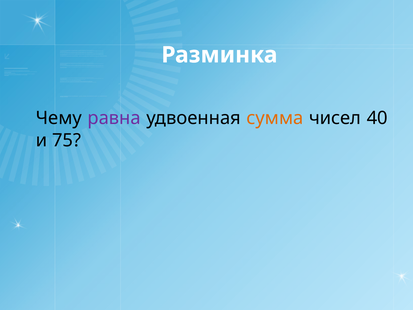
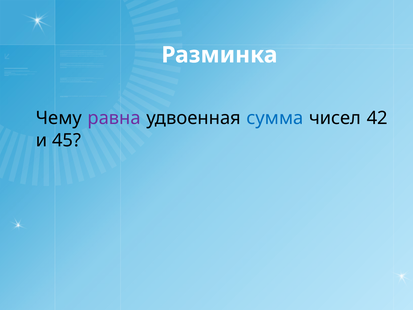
сумма colour: orange -> blue
40: 40 -> 42
75: 75 -> 45
